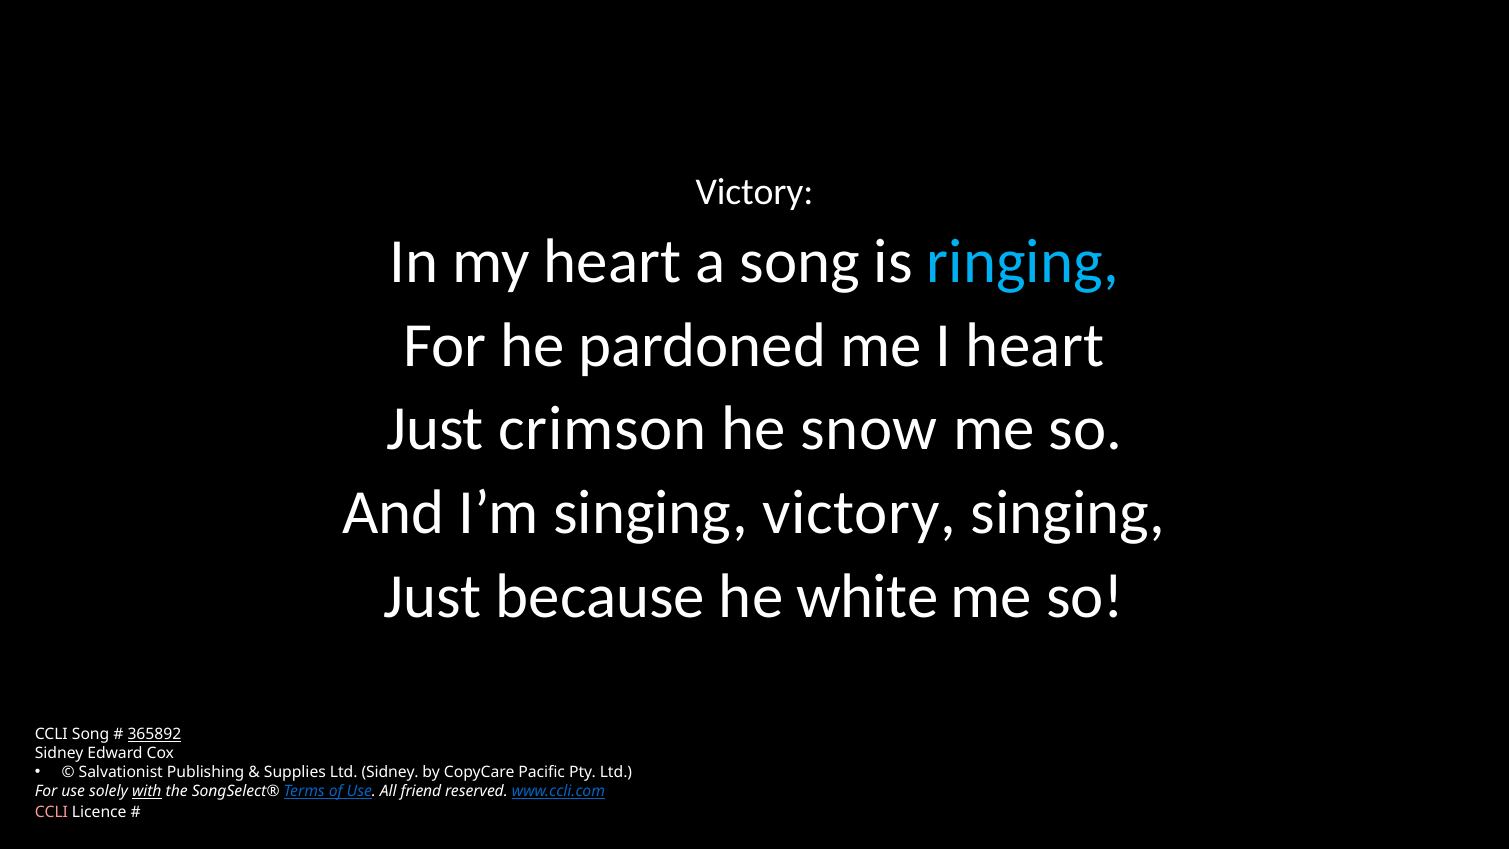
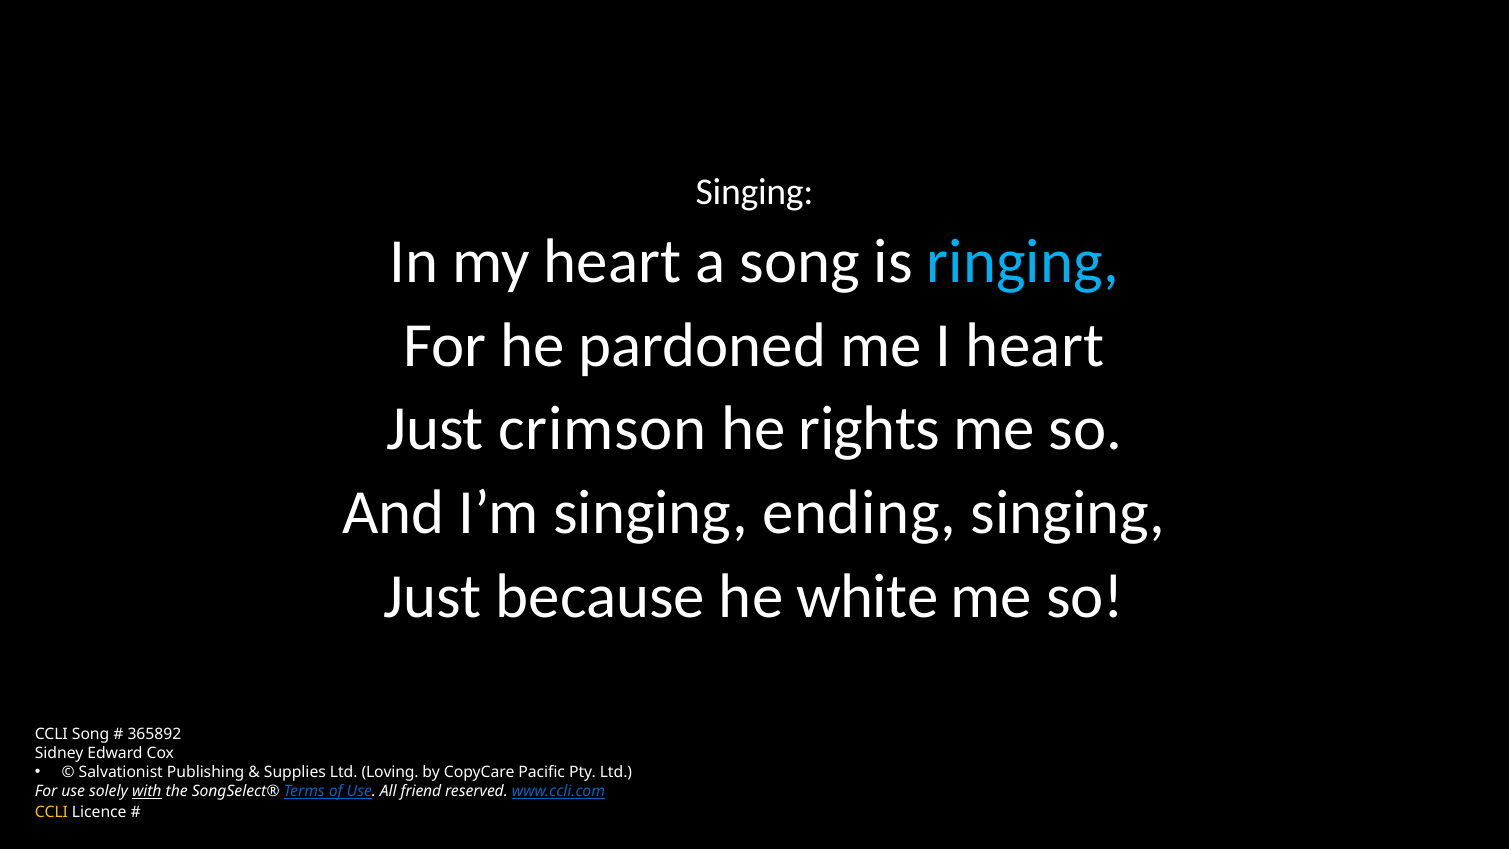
Victory at (755, 192): Victory -> Singing
snow: snow -> rights
singing victory: victory -> ending
365892 underline: present -> none
Ltd Sidney: Sidney -> Loving
CCLI at (51, 813) colour: pink -> yellow
